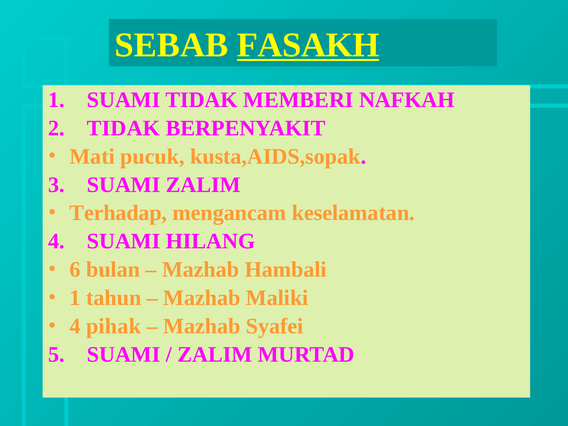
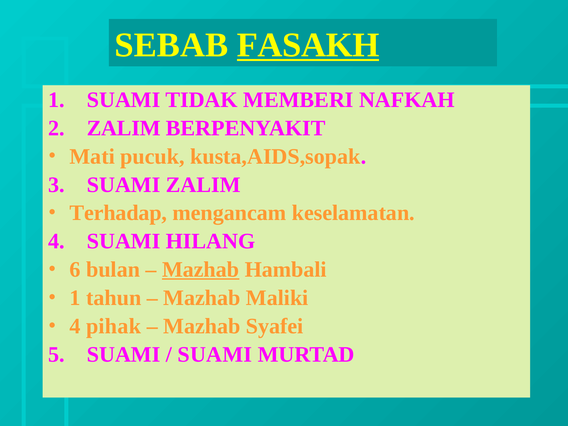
2 TIDAK: TIDAK -> ZALIM
Mazhab at (201, 270) underline: none -> present
ZALIM at (215, 354): ZALIM -> SUAMI
